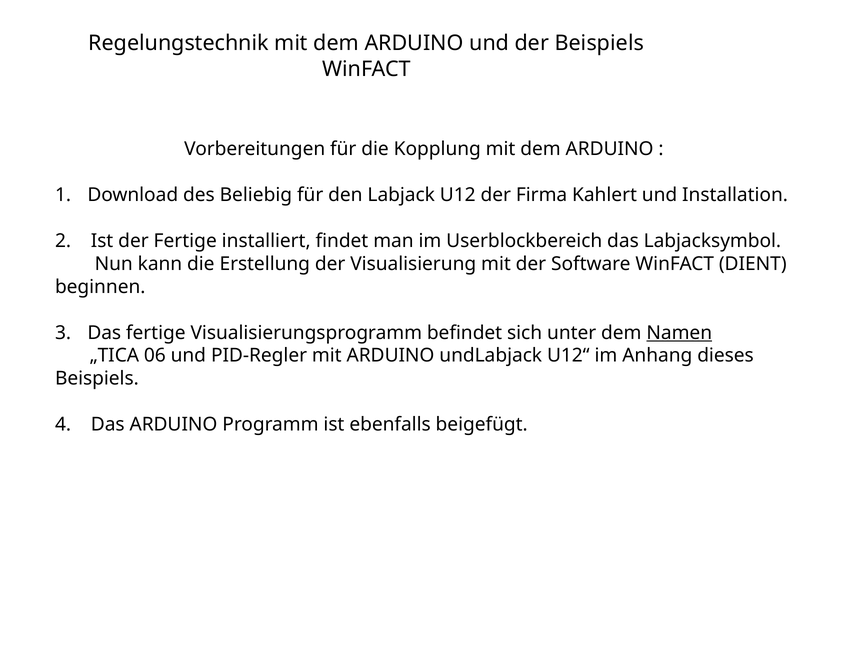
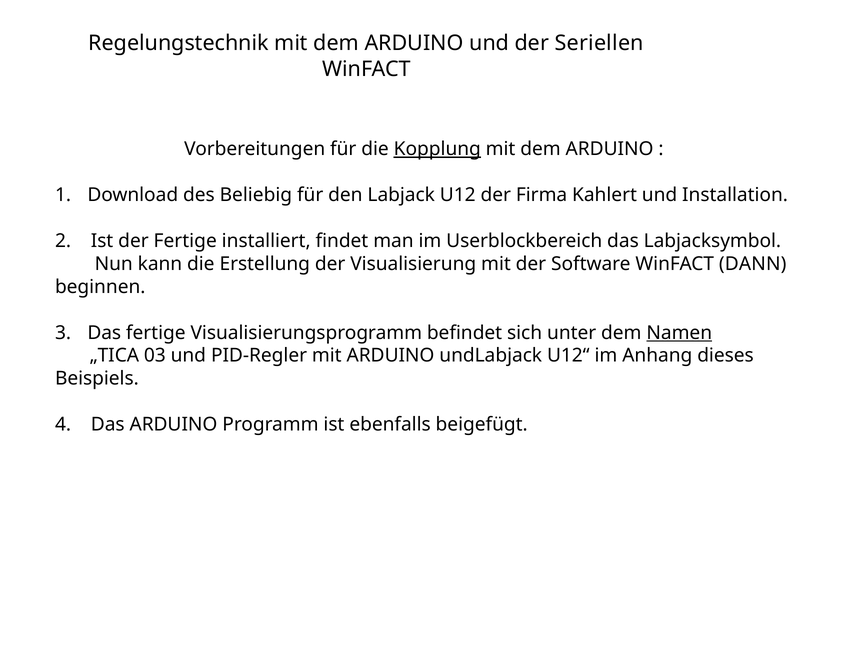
der Beispiels: Beispiels -> Seriellen
Kopplung underline: none -> present
DIENT: DIENT -> DANN
06: 06 -> 03
